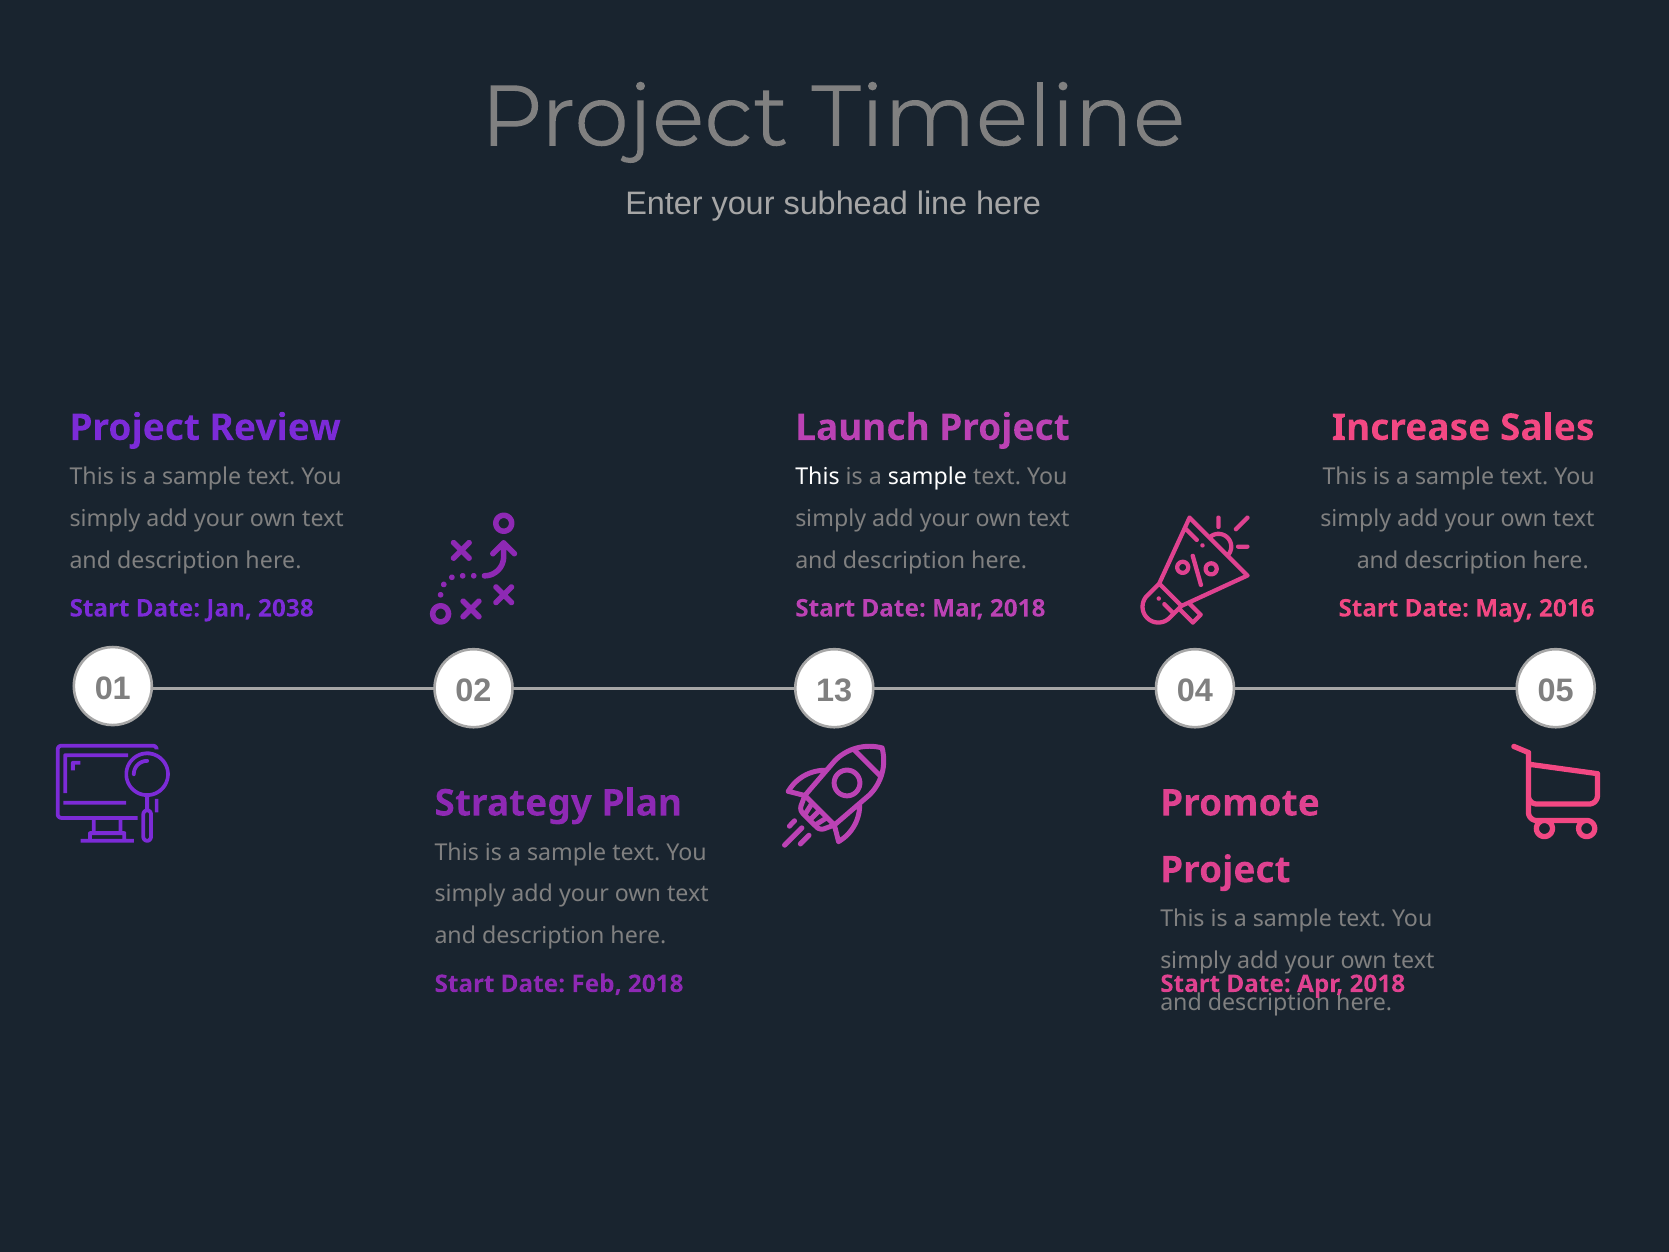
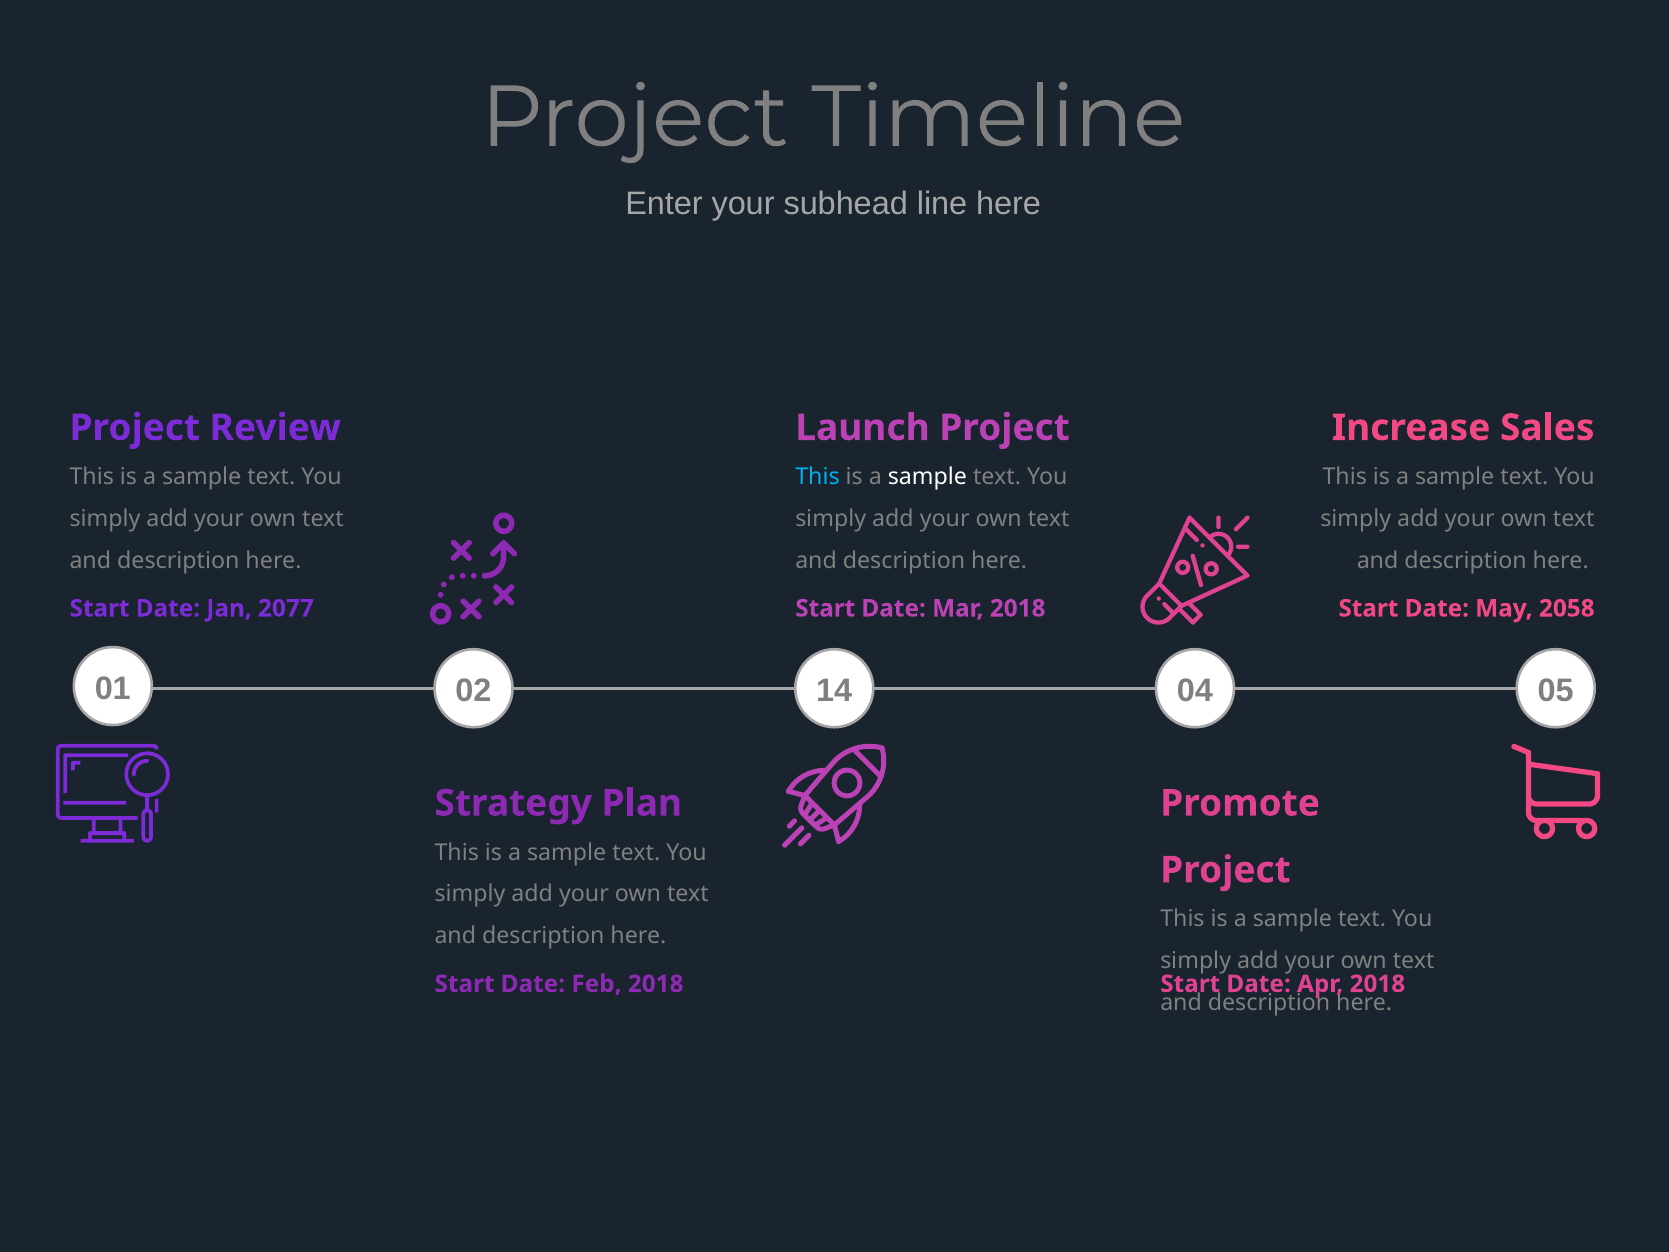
This at (817, 477) colour: white -> light blue
2038: 2038 -> 2077
2016: 2016 -> 2058
13: 13 -> 14
